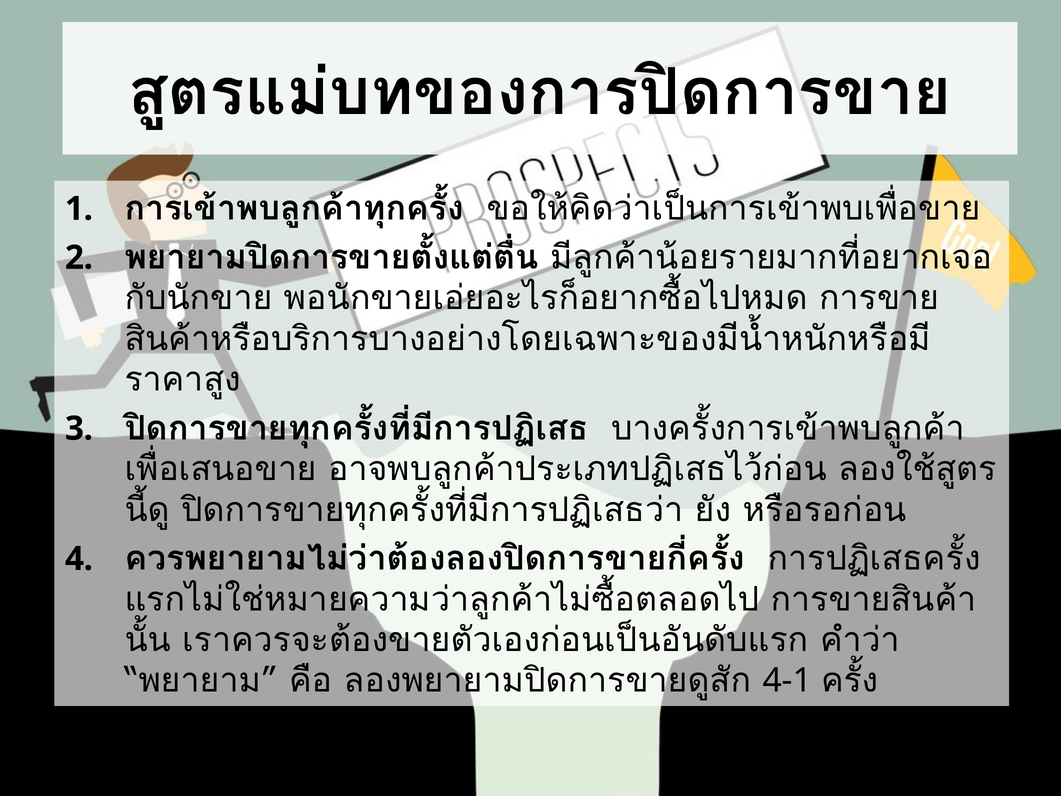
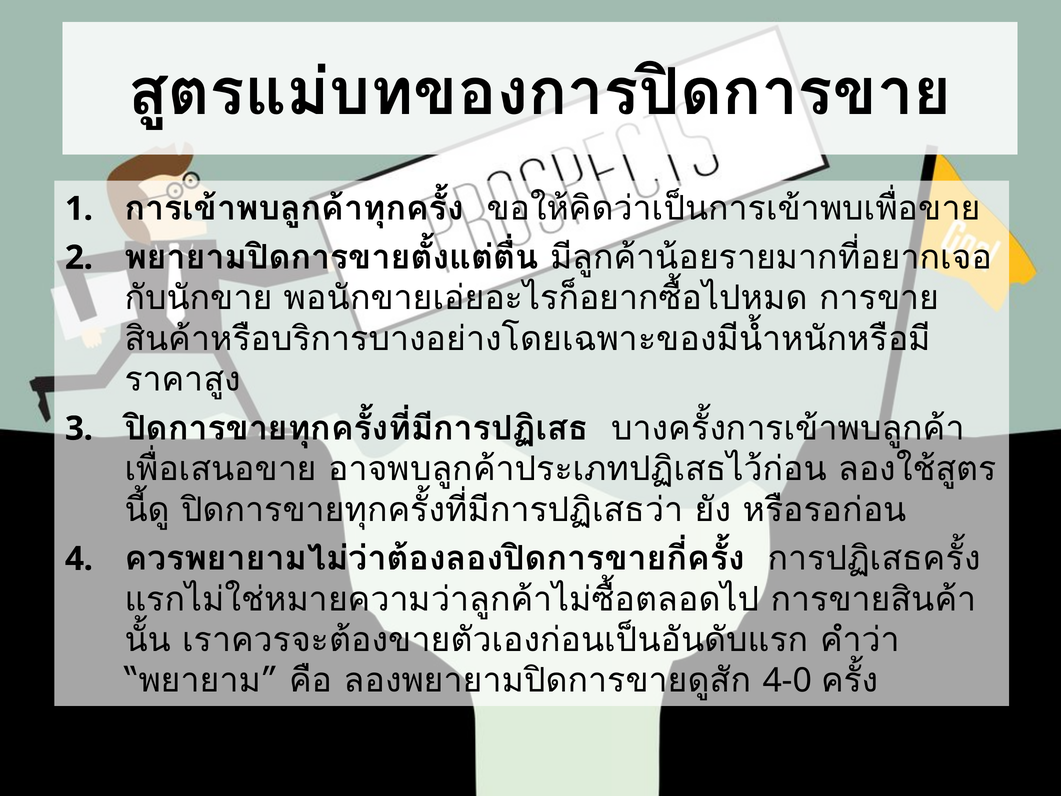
4-1: 4-1 -> 4-0
